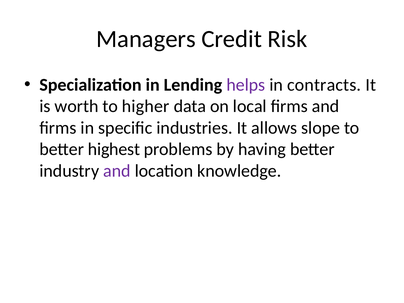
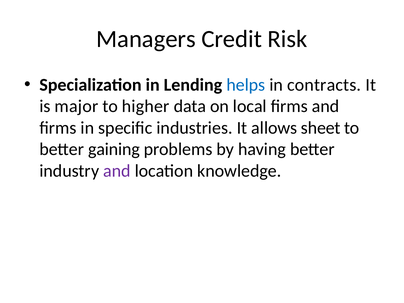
helps colour: purple -> blue
worth: worth -> major
slope: slope -> sheet
highest: highest -> gaining
